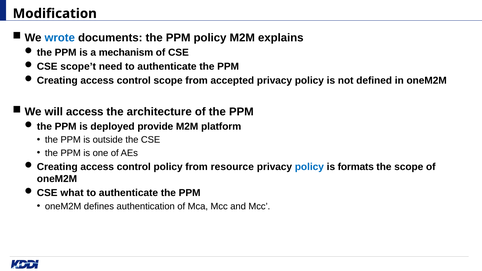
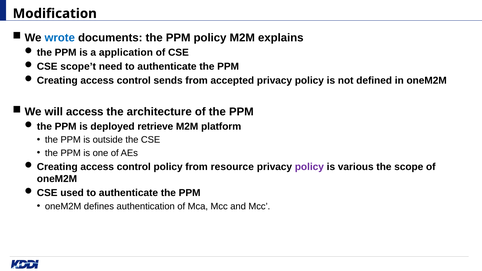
mechanism: mechanism -> application
control scope: scope -> sends
provide: provide -> retrieve
policy at (309, 167) colour: blue -> purple
formats: formats -> various
what: what -> used
